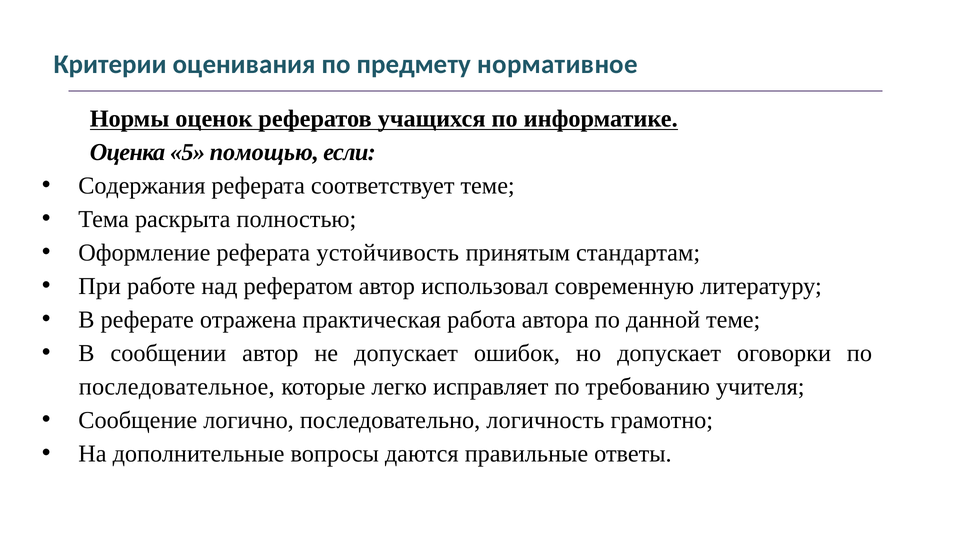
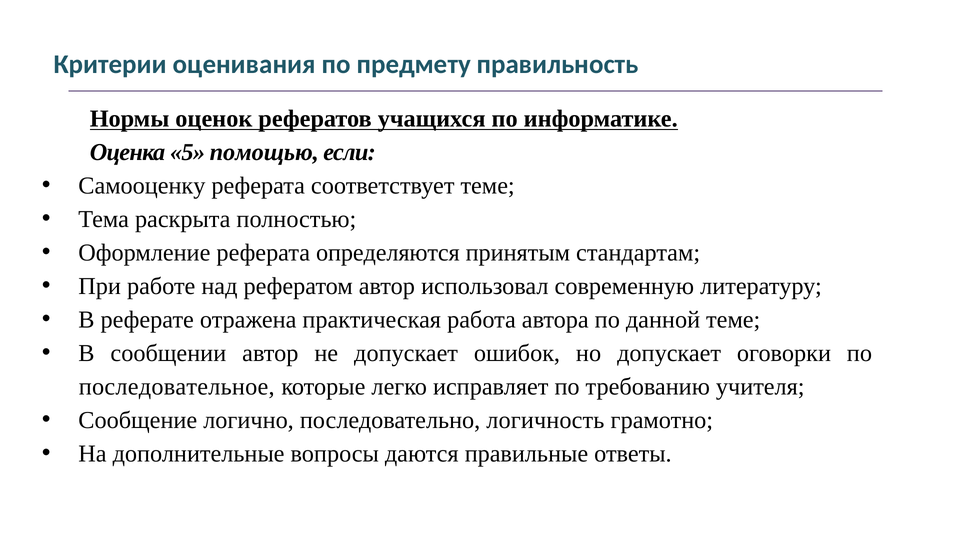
нормативное: нормативное -> правильность
Содержания: Содержания -> Самооценку
устойчивость: устойчивость -> определяются
